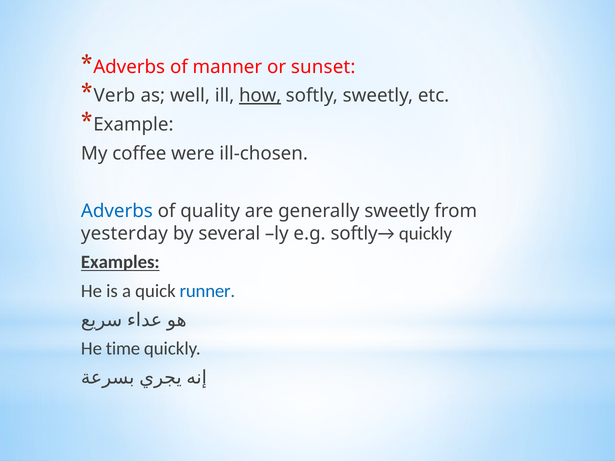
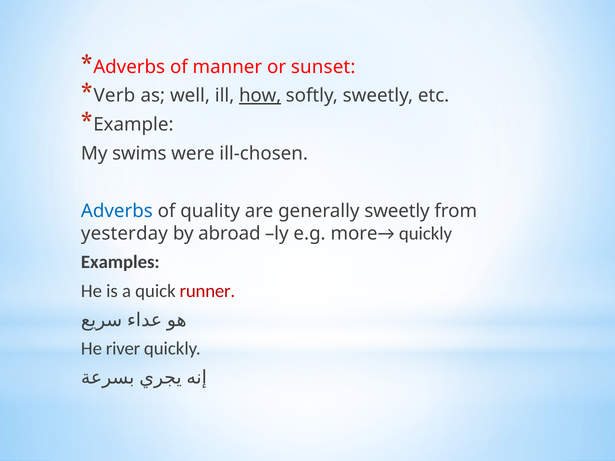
coffee: coffee -> swims
several: several -> abroad
e.g softly: softly -> more
Examples underline: present -> none
runner colour: blue -> red
time: time -> river
